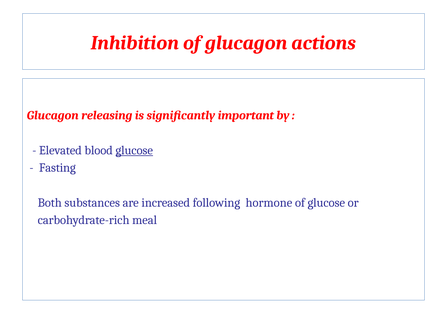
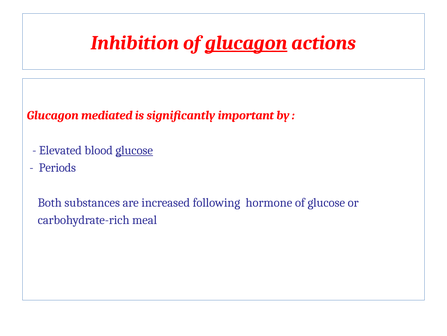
glucagon at (246, 43) underline: none -> present
releasing: releasing -> mediated
Fasting: Fasting -> Periods
